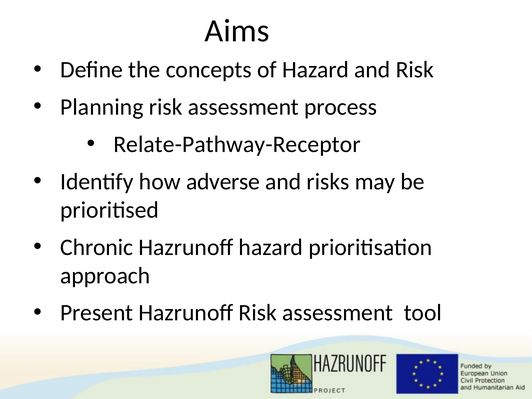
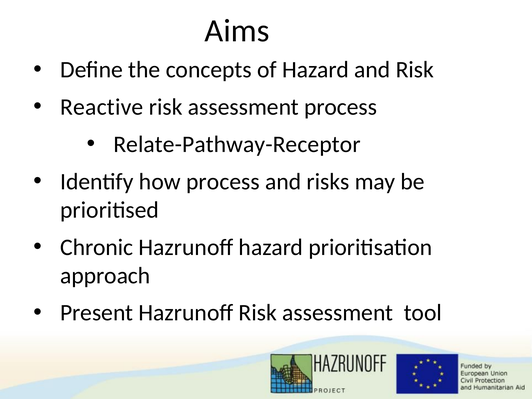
Planning: Planning -> Reactive
how adverse: adverse -> process
